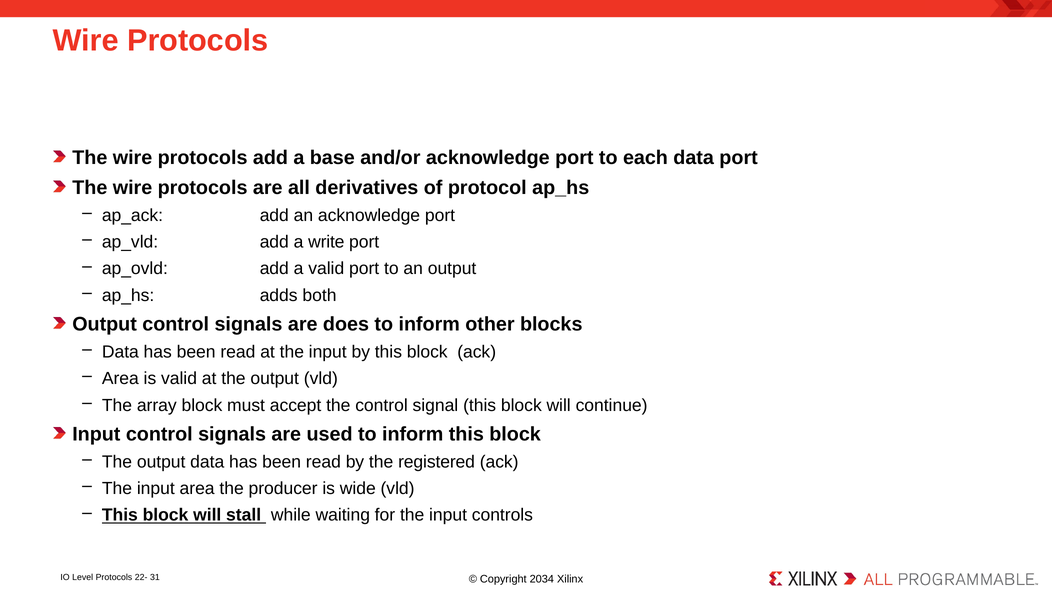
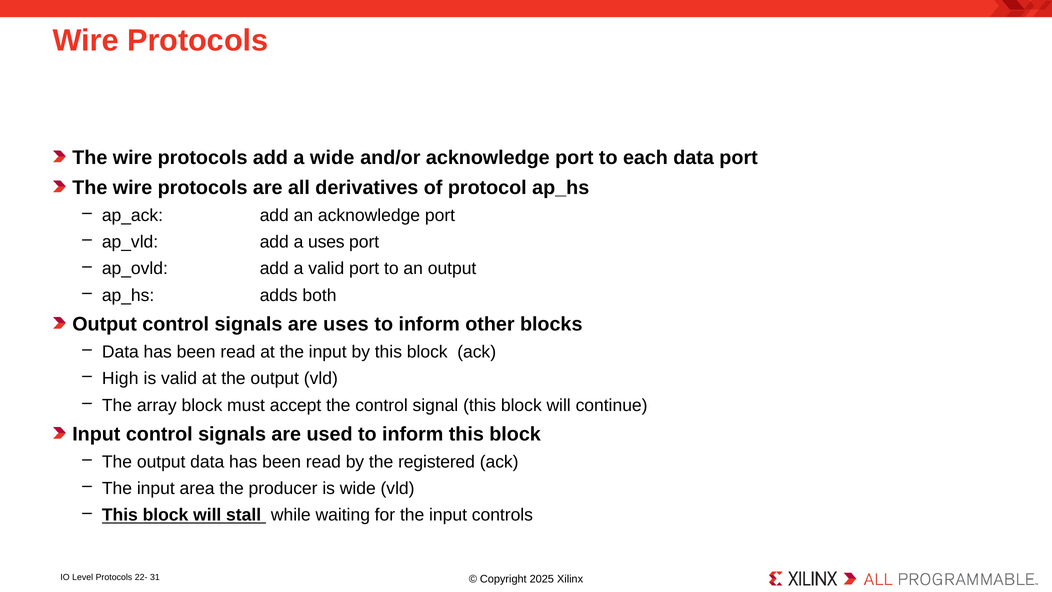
a base: base -> wide
a write: write -> uses
are does: does -> uses
Area at (120, 379): Area -> High
2034: 2034 -> 2025
